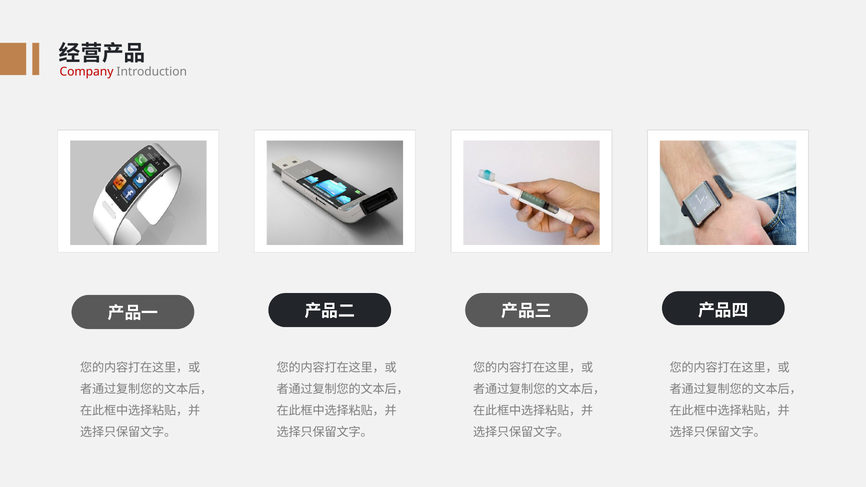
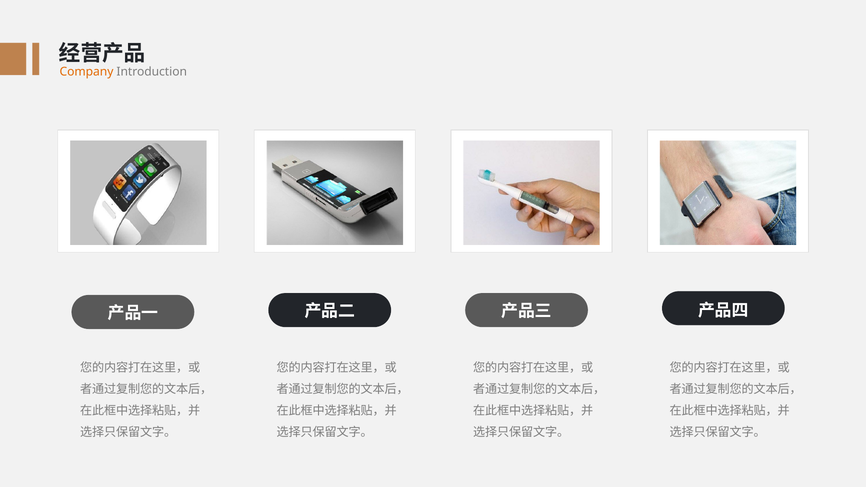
Company colour: red -> orange
